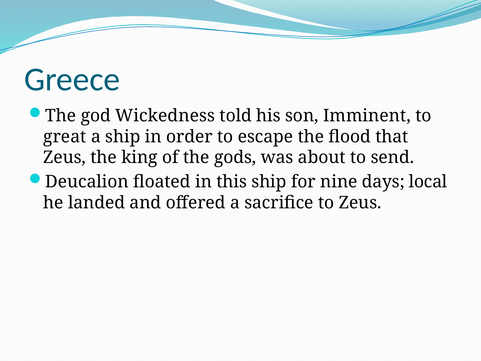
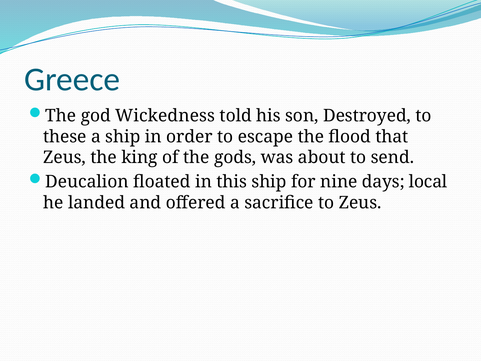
Imminent: Imminent -> Destroyed
great: great -> these
